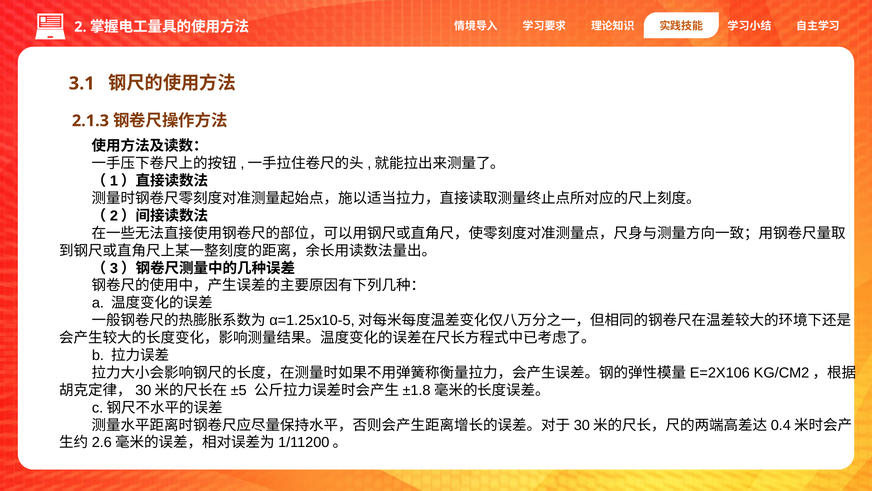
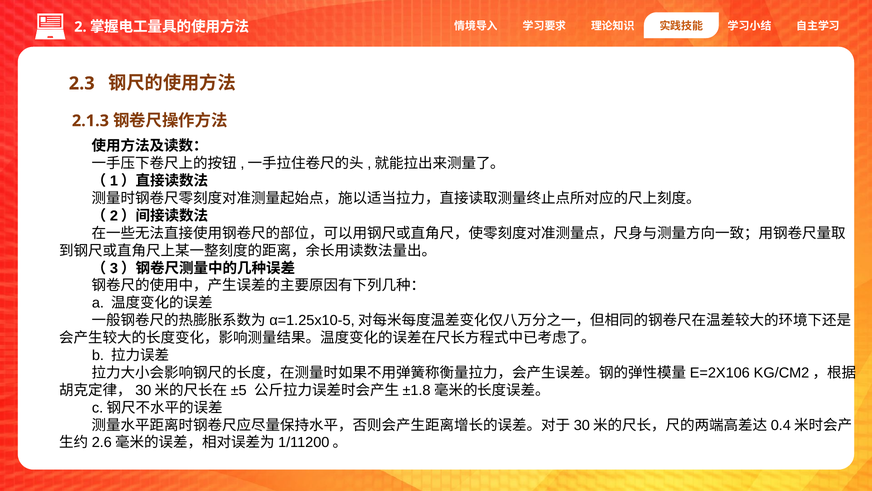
3.1: 3.1 -> 2.3
